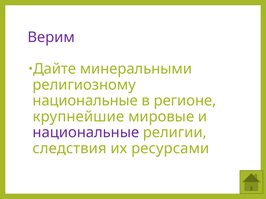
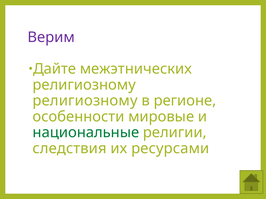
минеральными: минеральными -> межэтнических
национальные at (85, 101): национальные -> религиозному
крупнейшие: крупнейшие -> особенности
национальные at (86, 133) colour: purple -> green
